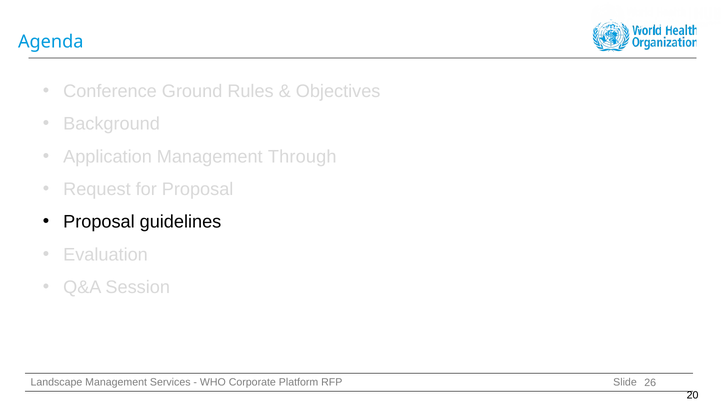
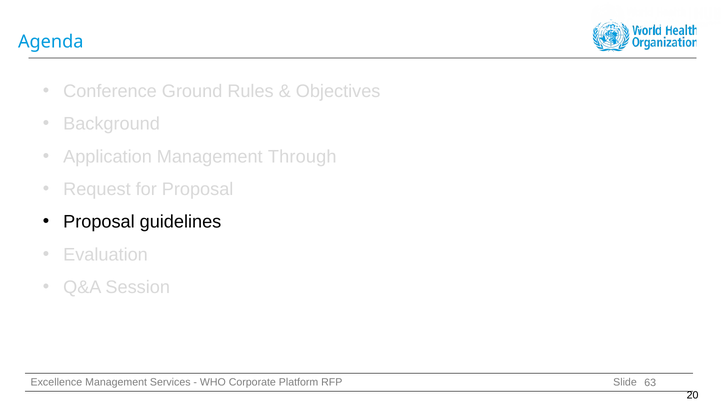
Landscape: Landscape -> Excellence
26: 26 -> 63
